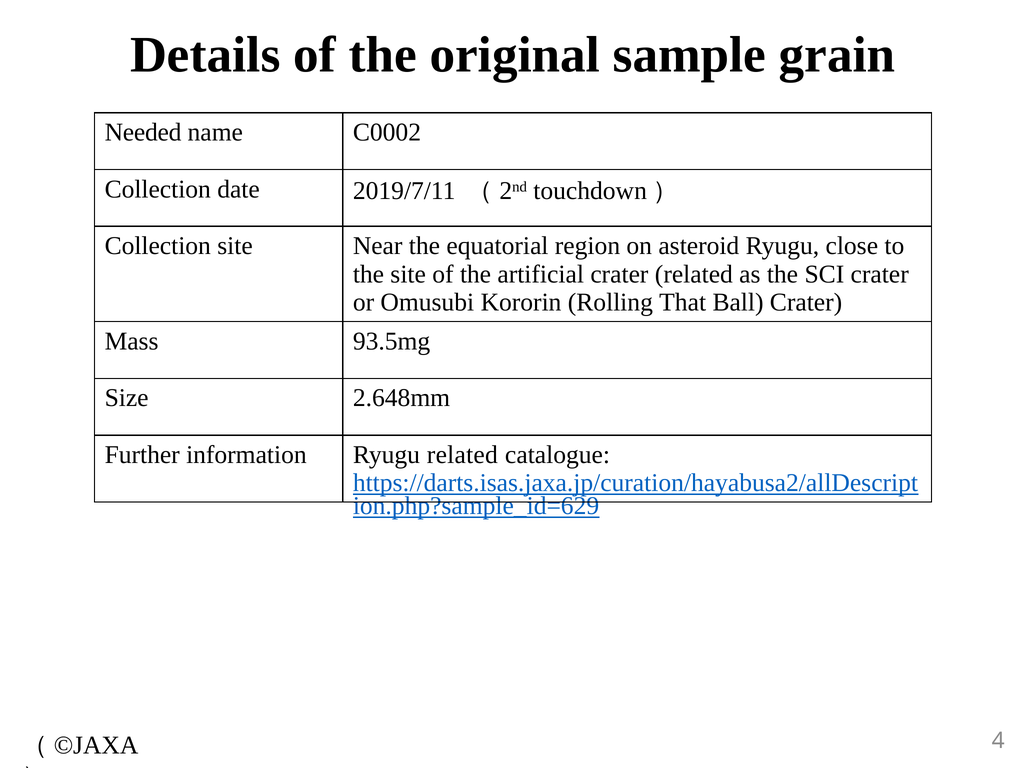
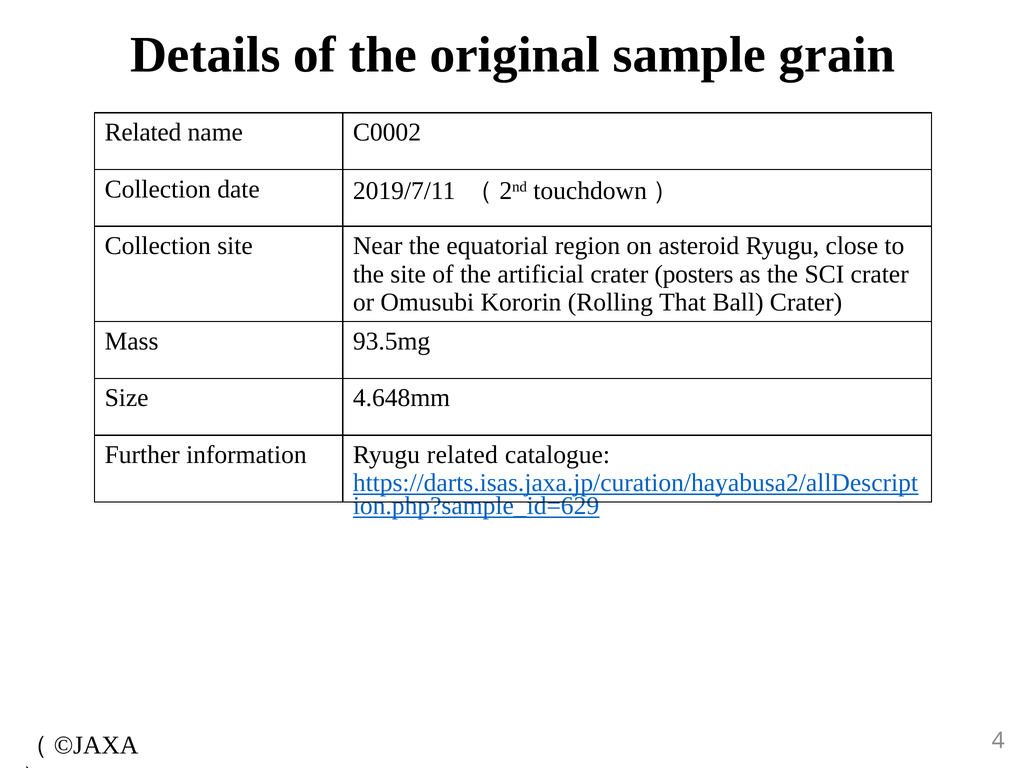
Needed at (143, 132): Needed -> Related
crater related: related -> posters
2.648mm: 2.648mm -> 4.648mm
